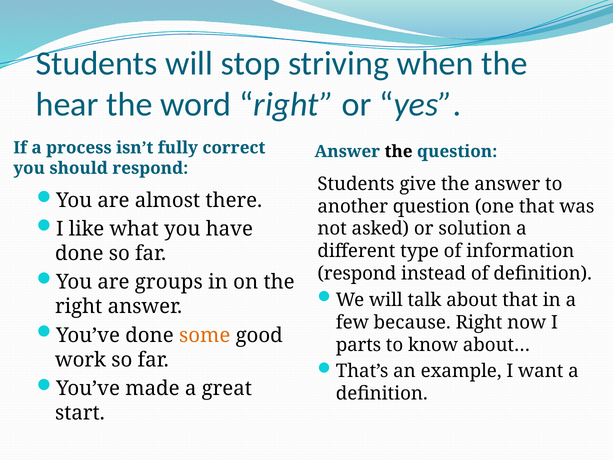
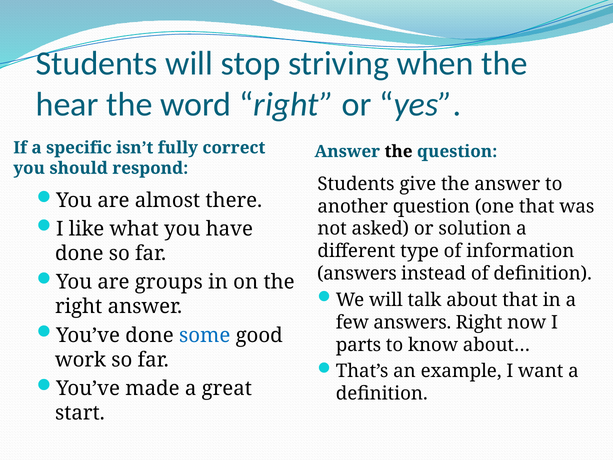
process: process -> specific
respond at (357, 274): respond -> answers
few because: because -> answers
some colour: orange -> blue
